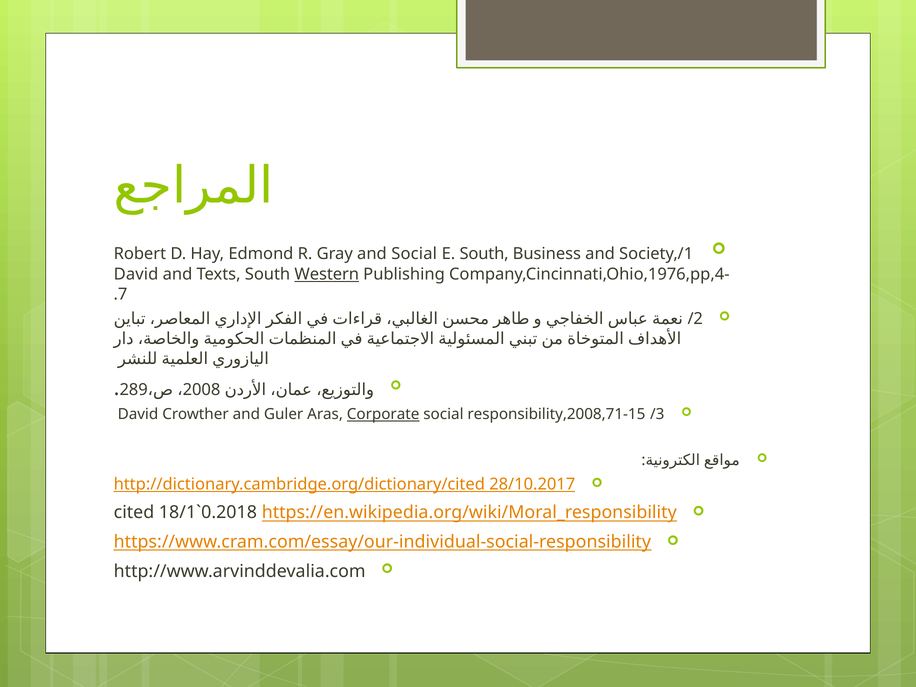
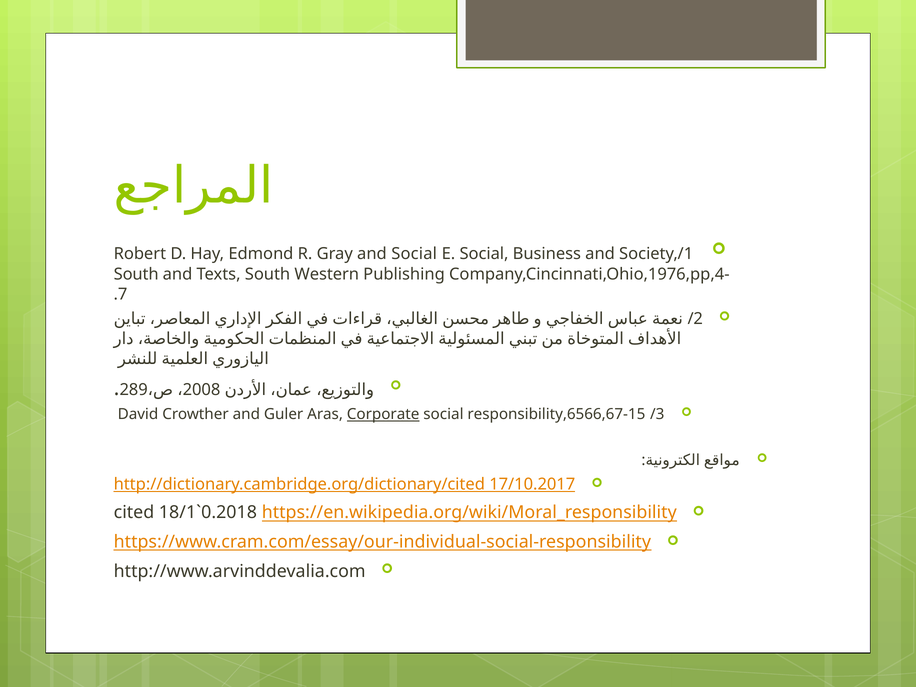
E South: South -> Social
David at (136, 274): David -> South
Western underline: present -> none
responsibility,2008,71-15: responsibility,2008,71-15 -> responsibility,6566,67-15
28/10.2017: 28/10.2017 -> 17/10.2017
